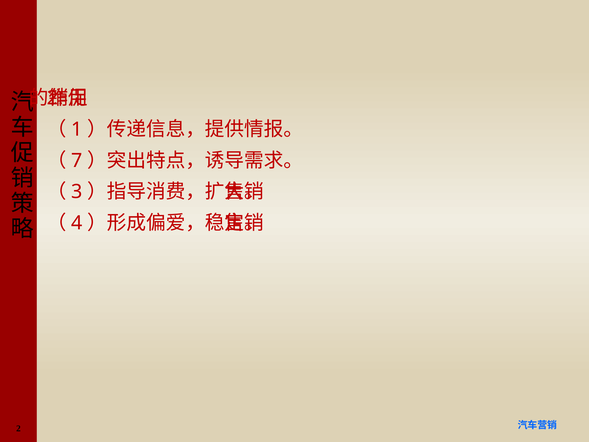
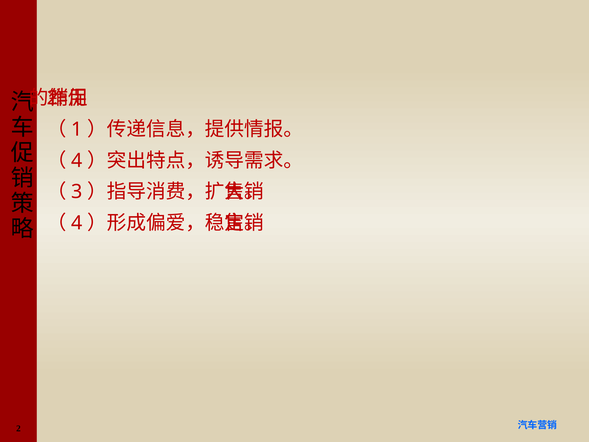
7 at (77, 160): 7 -> 4
